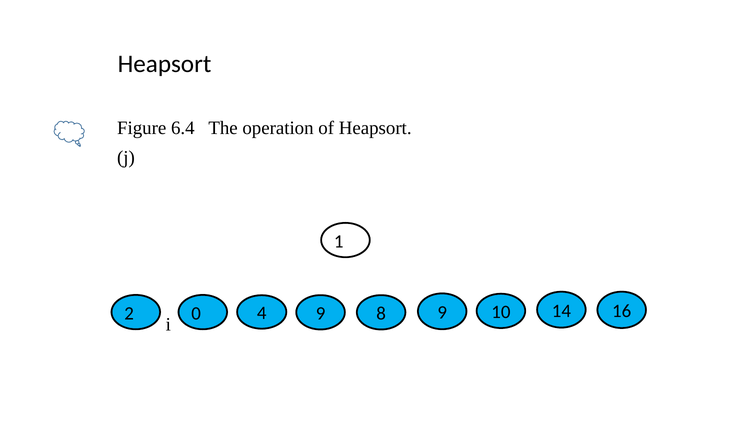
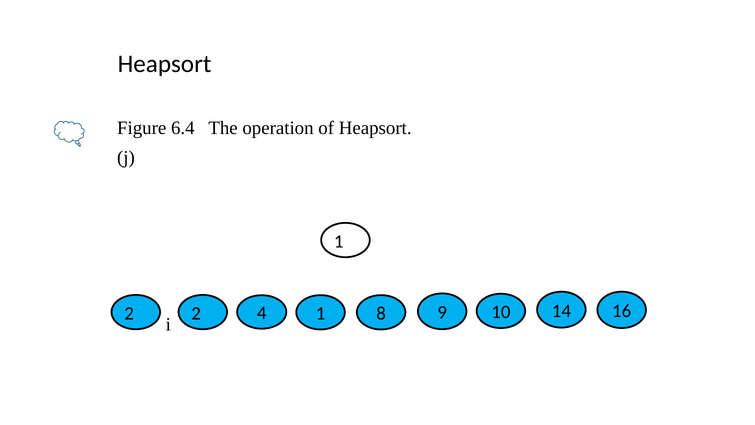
2 0: 0 -> 2
4 9: 9 -> 1
